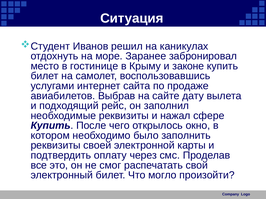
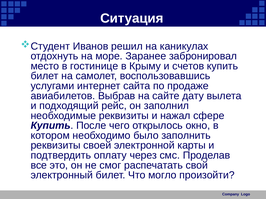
законе: законе -> счетов
